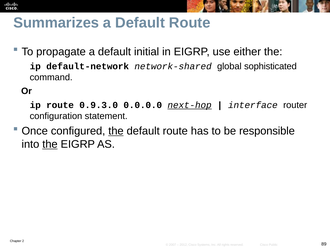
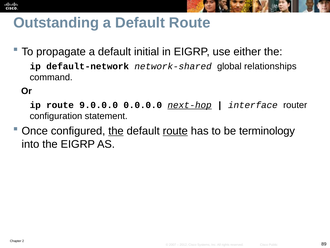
Summarizes: Summarizes -> Outstanding
sophisticated: sophisticated -> relationships
0.9.3.0: 0.9.3.0 -> 9.0.0.0
route at (175, 131) underline: none -> present
responsible: responsible -> terminology
the at (50, 144) underline: present -> none
